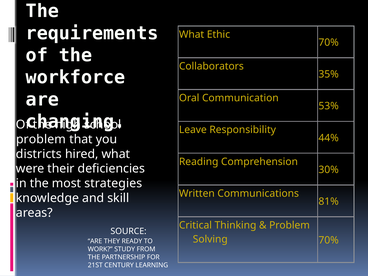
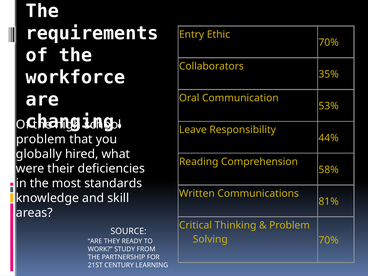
What at (192, 34): What -> Entry
districts: districts -> globally
30%: 30% -> 58%
strategies: strategies -> standards
